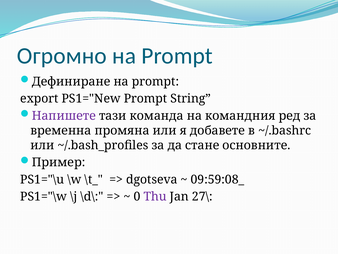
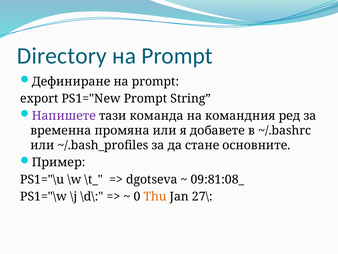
Огромно: Огромно -> Directory
09:59:08_: 09:59:08_ -> 09:81:08_
Thu colour: purple -> orange
